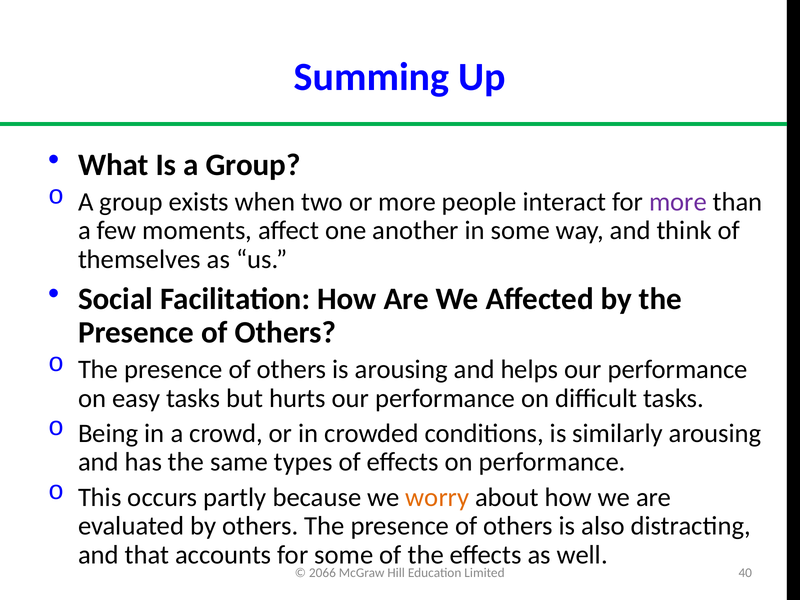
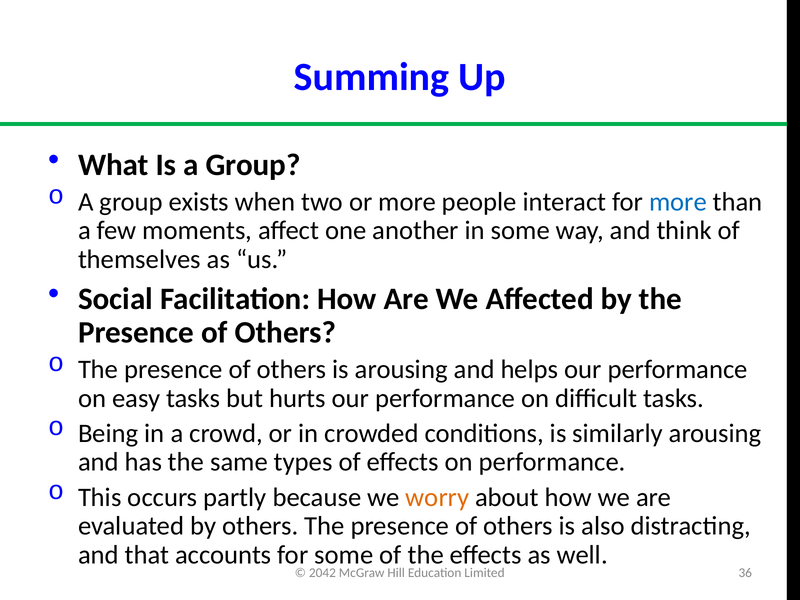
more at (678, 202) colour: purple -> blue
2066: 2066 -> 2042
40: 40 -> 36
